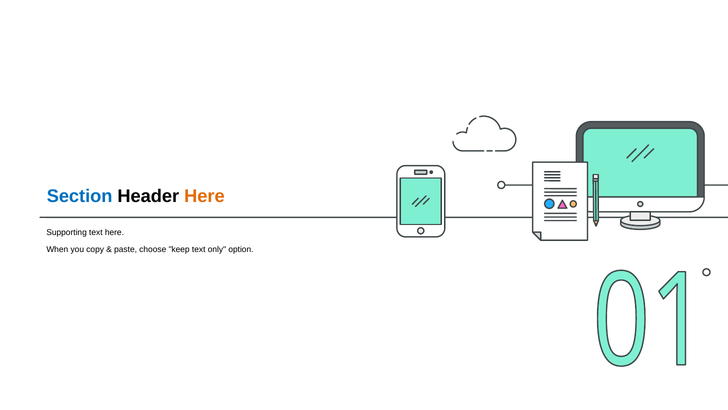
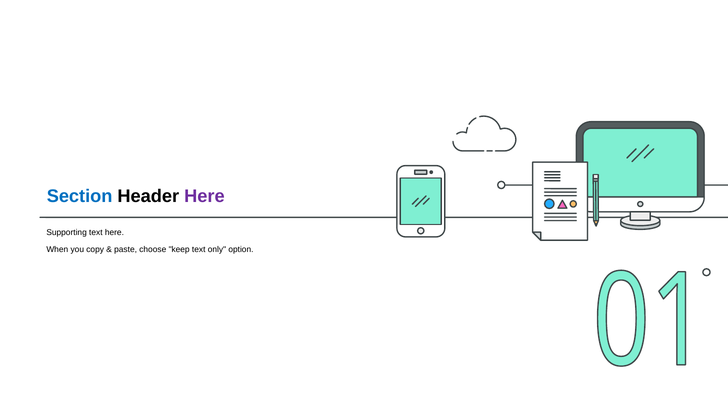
Here at (204, 196) colour: orange -> purple
